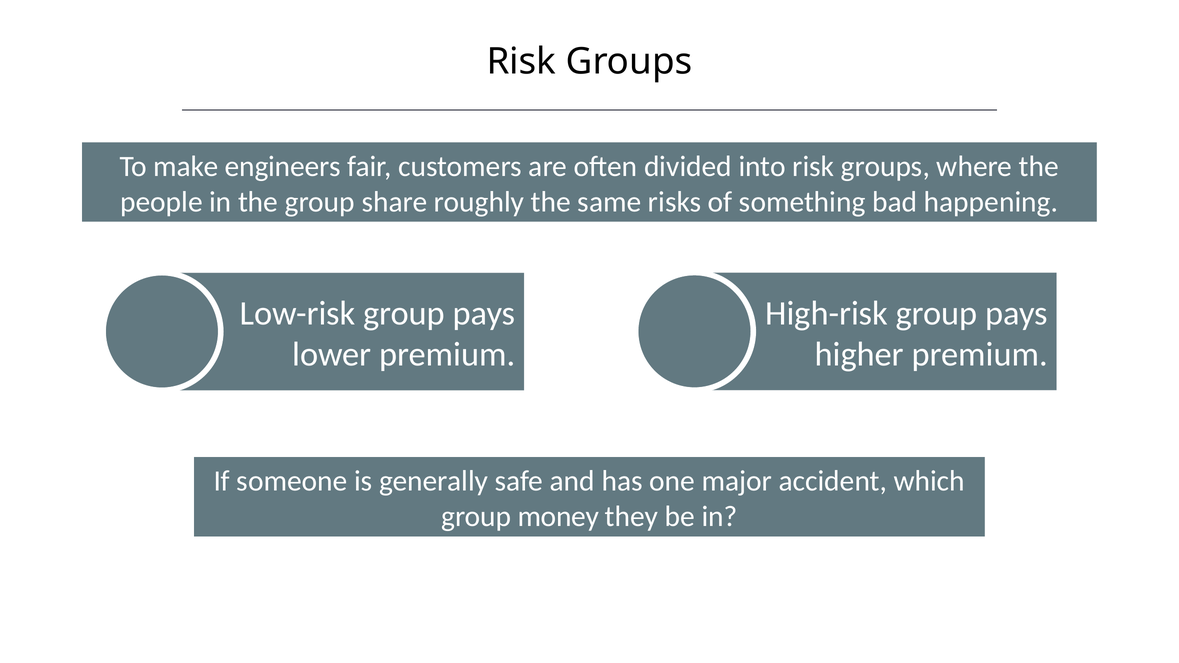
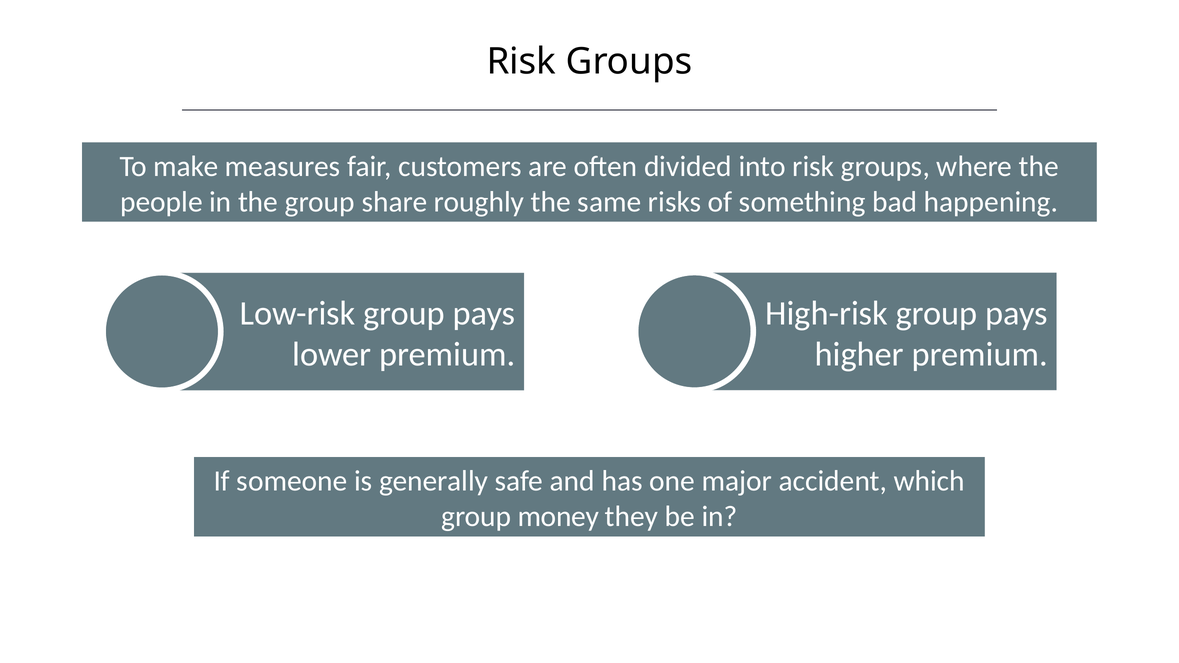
engineers: engineers -> measures
